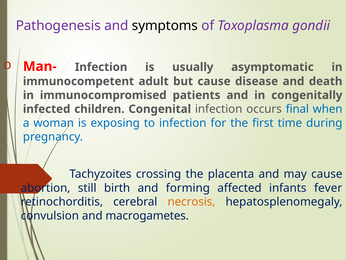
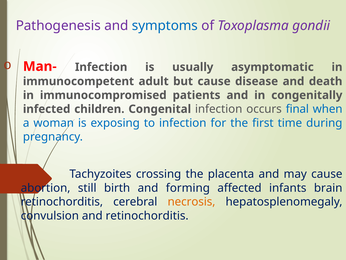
symptoms colour: black -> blue
fever: fever -> brain
and macrogametes: macrogametes -> retinochorditis
